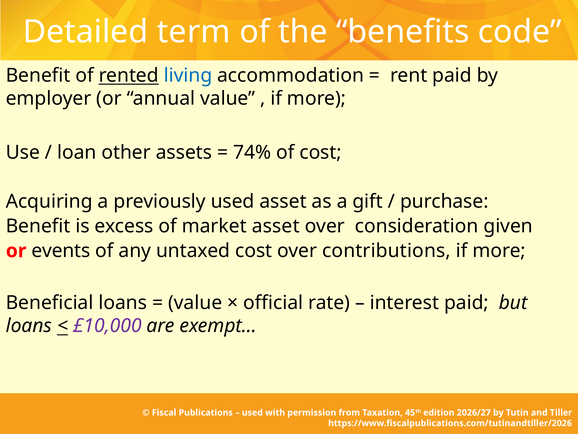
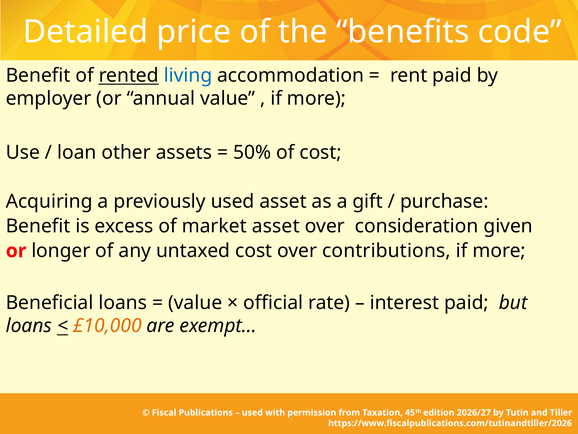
term: term -> price
74%: 74% -> 50%
events: events -> longer
£10,000 colour: purple -> orange
